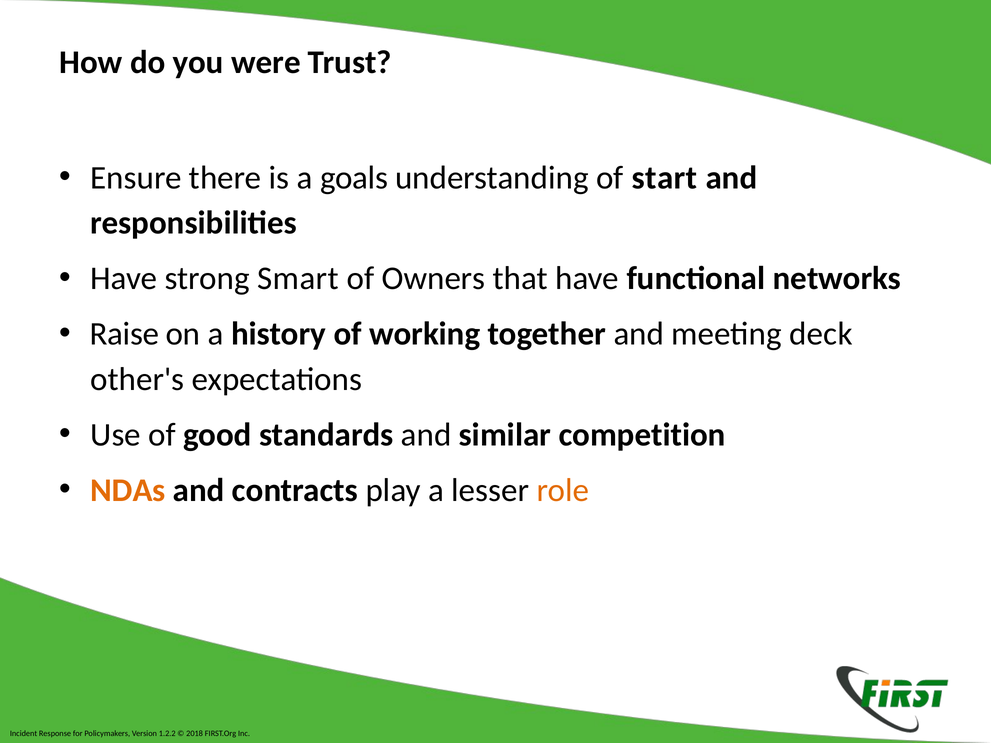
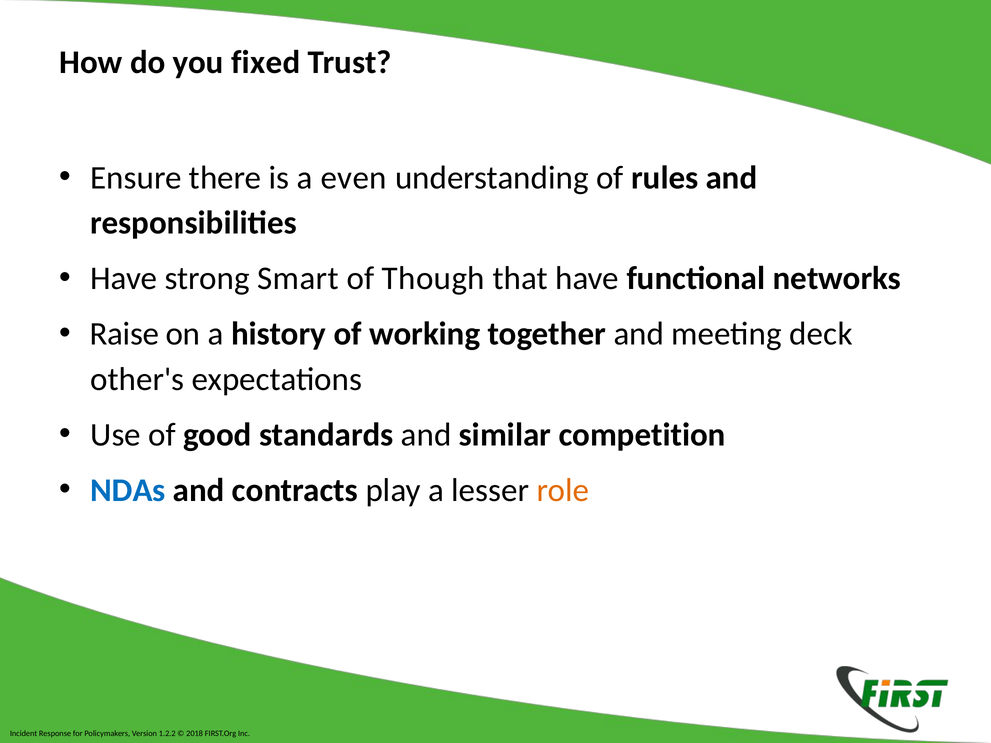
were: were -> fixed
goals: goals -> even
start: start -> rules
Owners: Owners -> Though
NDAs colour: orange -> blue
